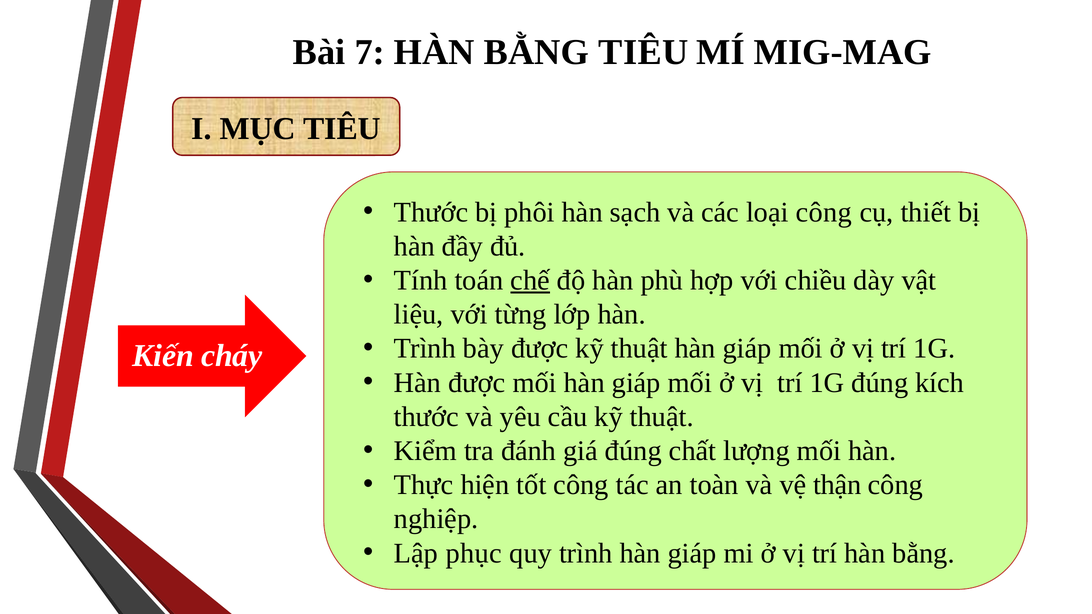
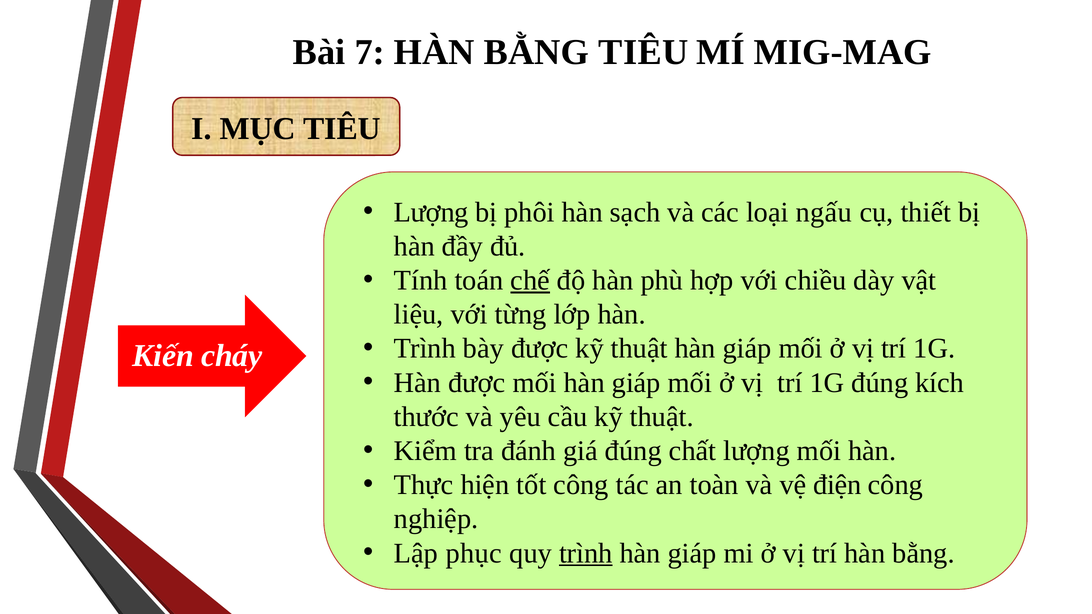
Thước at (431, 212): Thước -> Lượng
loại công: công -> ngấu
thận: thận -> điện
trình at (586, 553) underline: none -> present
